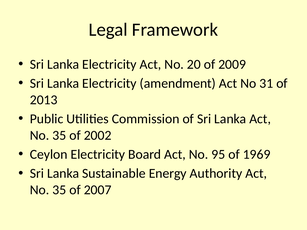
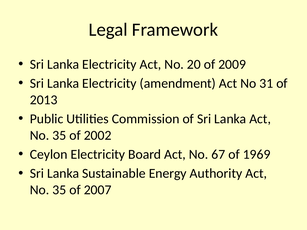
95: 95 -> 67
